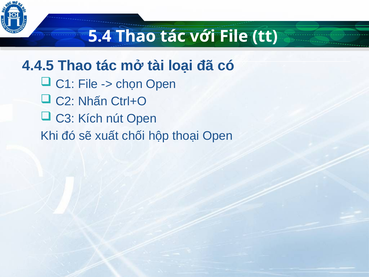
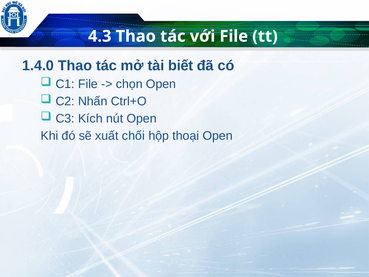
5.4: 5.4 -> 4.3
4.4.5: 4.4.5 -> 1.4.0
loại: loại -> biết
